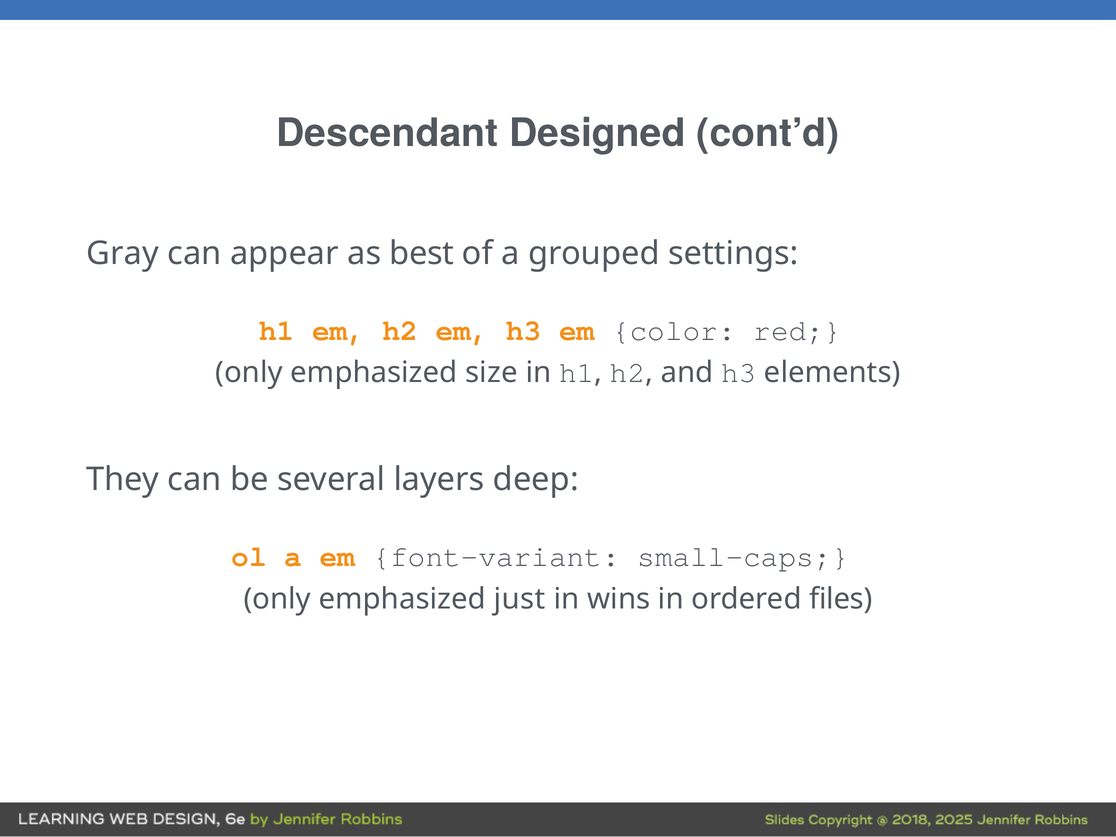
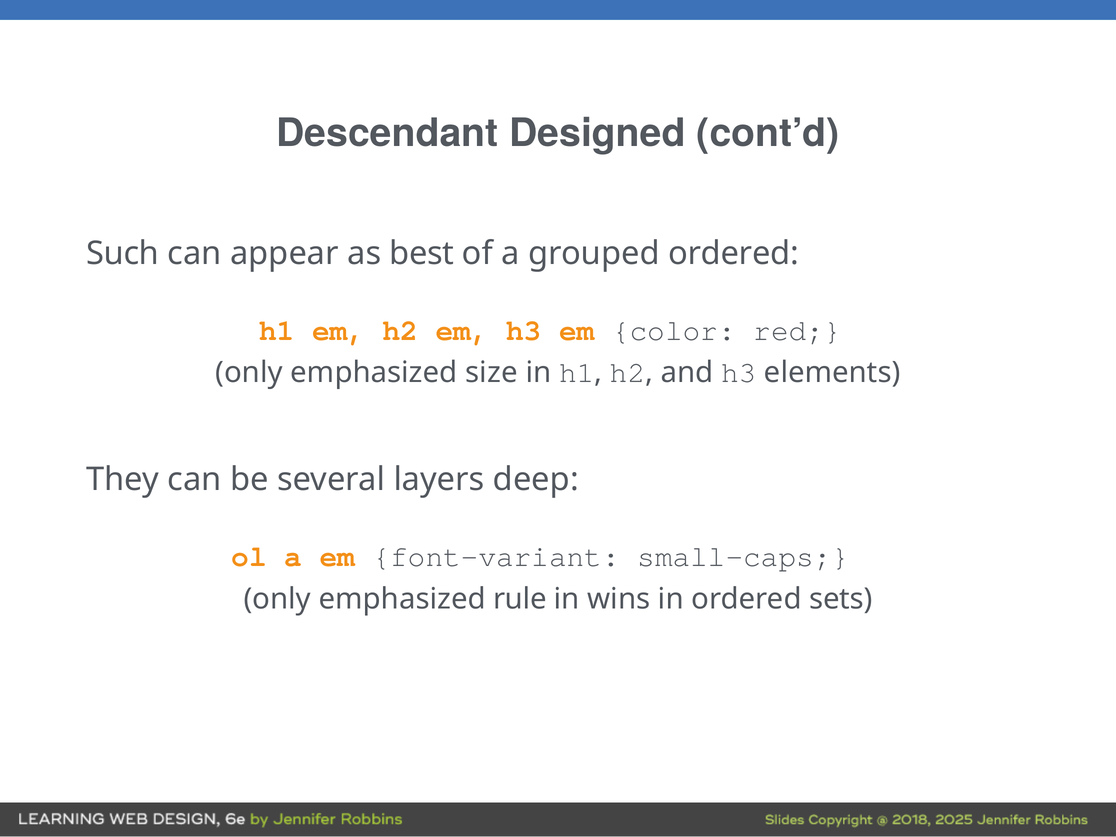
Gray: Gray -> Such
grouped settings: settings -> ordered
just: just -> rule
files: files -> sets
